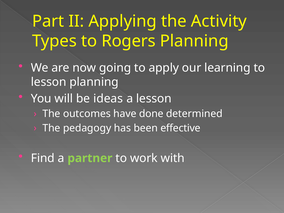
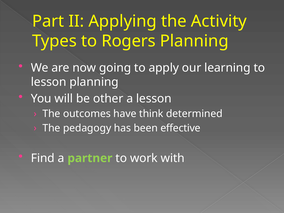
ideas: ideas -> other
done: done -> think
